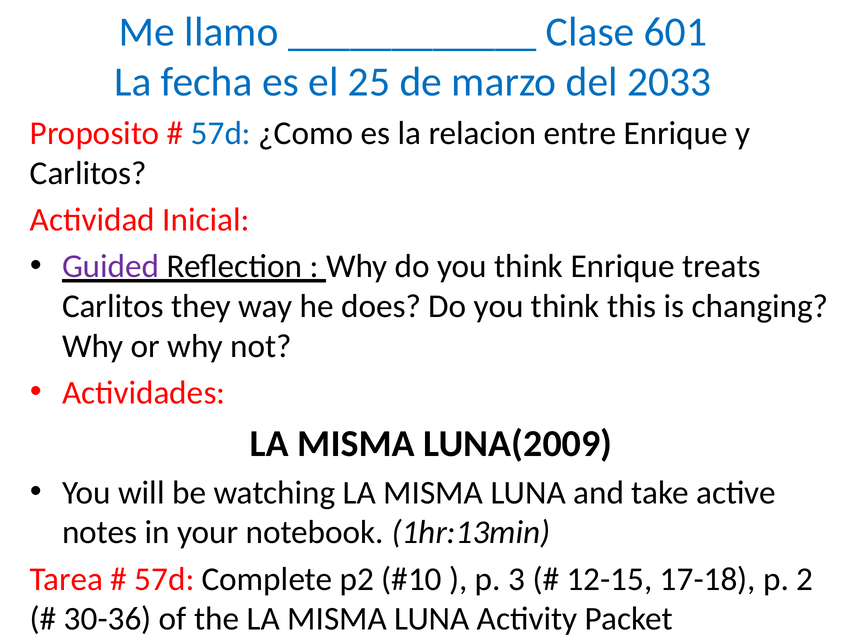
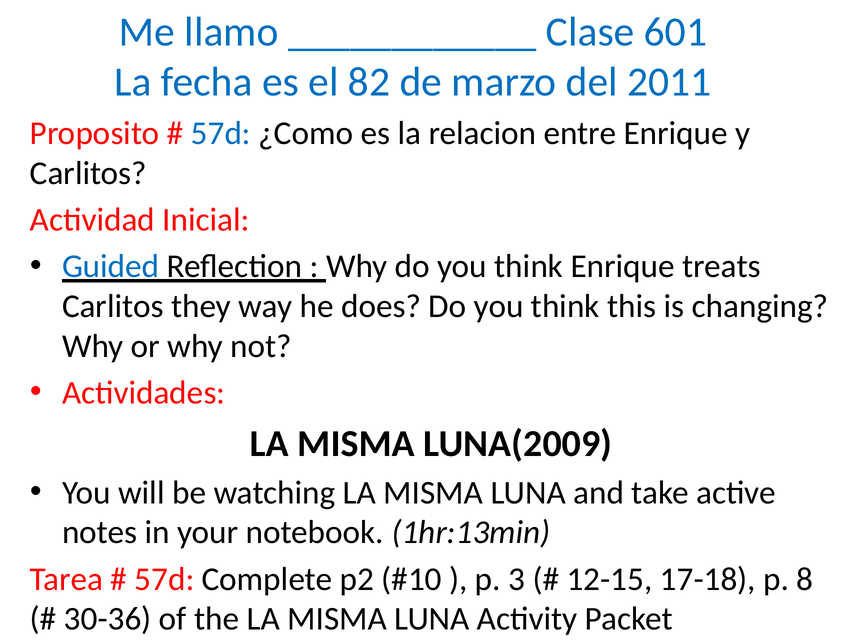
25: 25 -> 82
2033: 2033 -> 2011
Guided colour: purple -> blue
2: 2 -> 8
